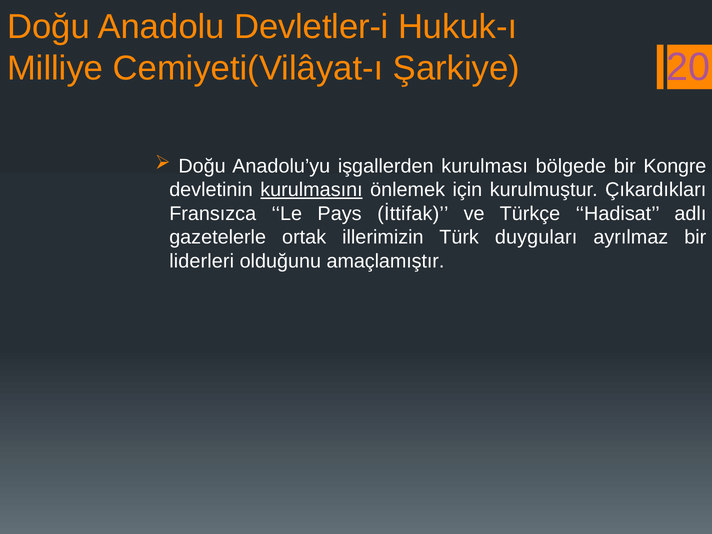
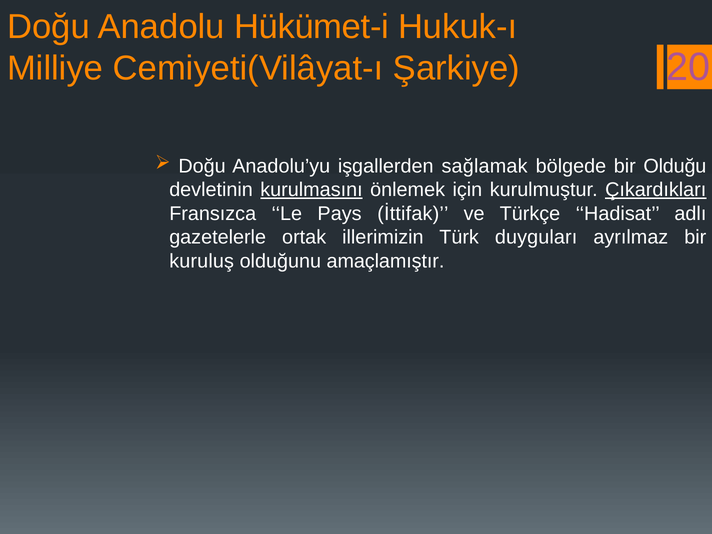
Devletler-i: Devletler-i -> Hükümet-i
kurulması: kurulması -> sağlamak
Kongre: Kongre -> Olduğu
Çıkardıkları underline: none -> present
liderleri: liderleri -> kuruluş
